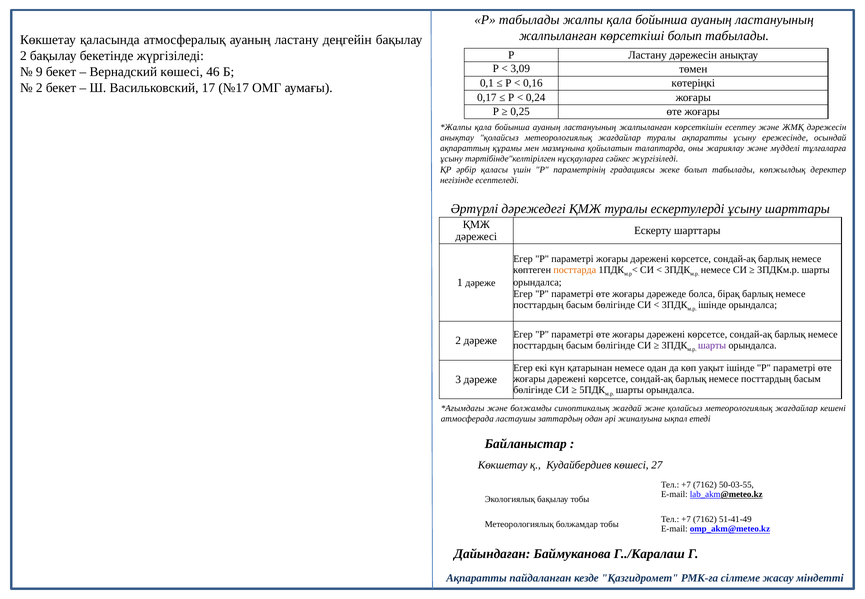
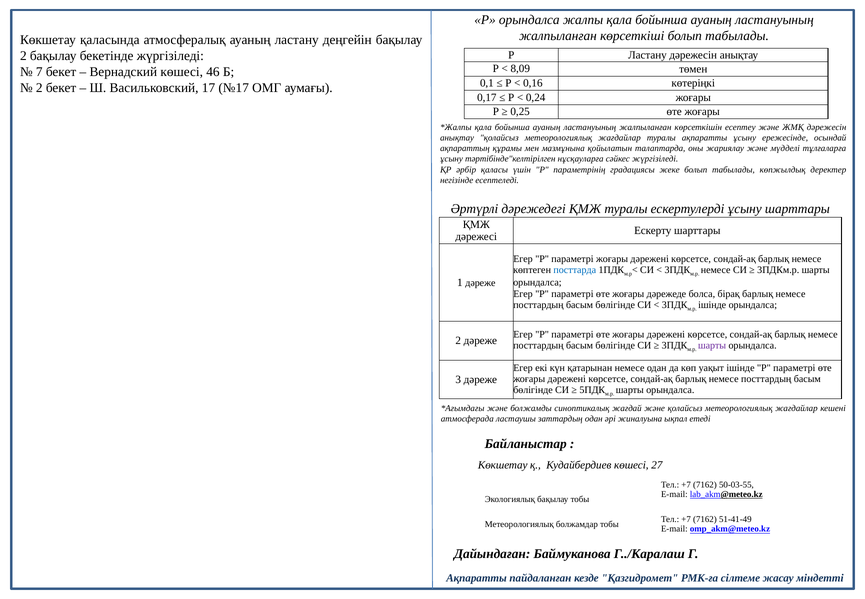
Р табылады: табылады -> орындалса
3,09: 3,09 -> 8,09
9: 9 -> 7
посттарда colour: orange -> blue
